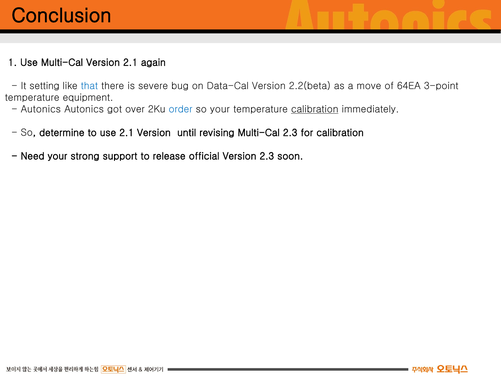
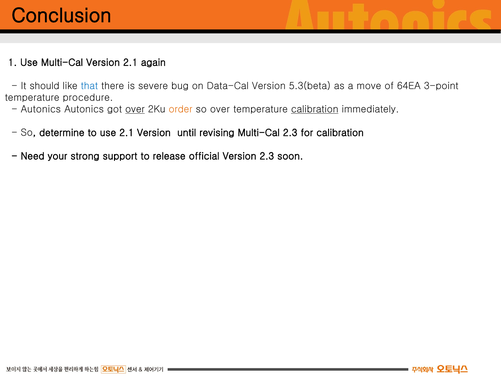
setting: setting -> should
2.2(beta: 2.2(beta -> 5.3(beta
equipment: equipment -> procedure
over at (135, 109) underline: none -> present
order colour: blue -> orange
so your: your -> over
